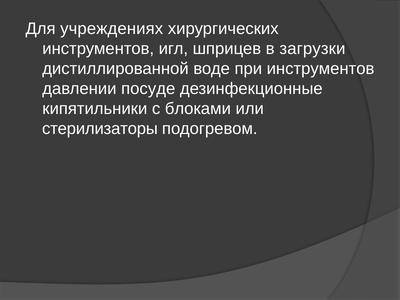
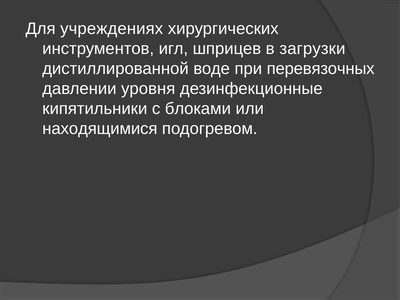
при инструментов: инструментов -> перевязочных
посуде: посуде -> уровня
стерилизаторы: стерилизаторы -> находящимися
